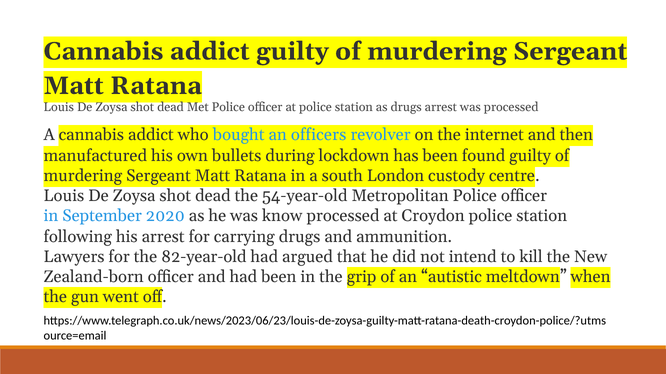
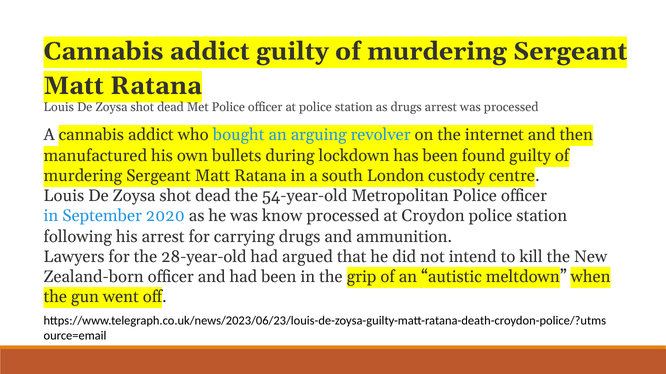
officers: officers -> arguing
82-year-old: 82-year-old -> 28-year-old
